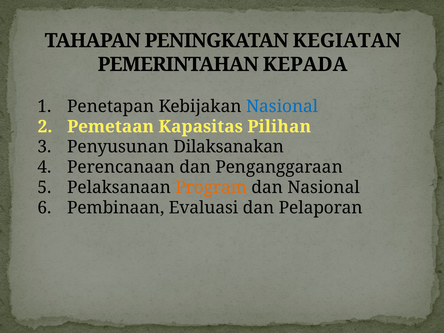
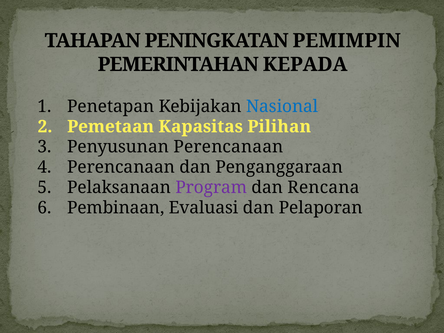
KEGIATAN: KEGIATAN -> PEMIMPIN
Penyusunan Dilaksanakan: Dilaksanakan -> Perencanaan
Program colour: orange -> purple
dan Nasional: Nasional -> Rencana
